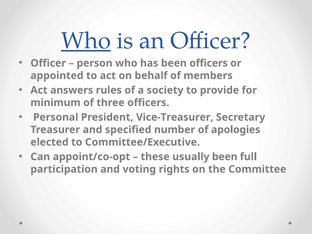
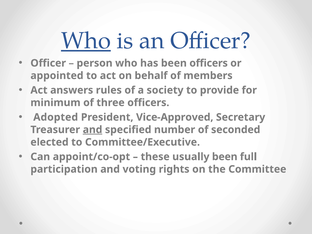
Personal: Personal -> Adopted
Vice-Treasurer: Vice-Treasurer -> Vice-Approved
and at (93, 130) underline: none -> present
apologies: apologies -> seconded
